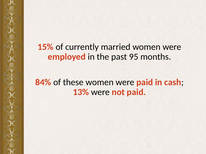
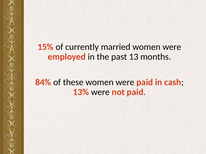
95: 95 -> 13
